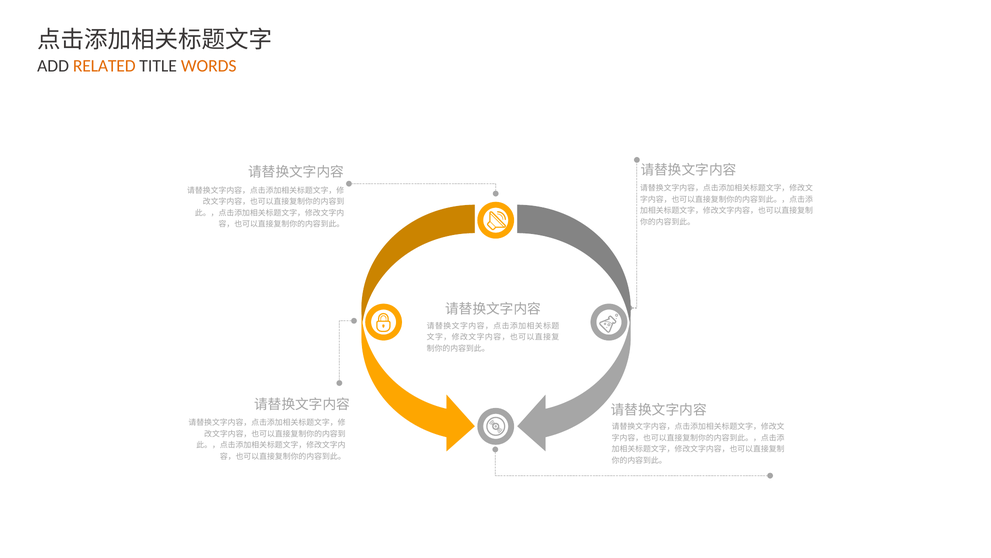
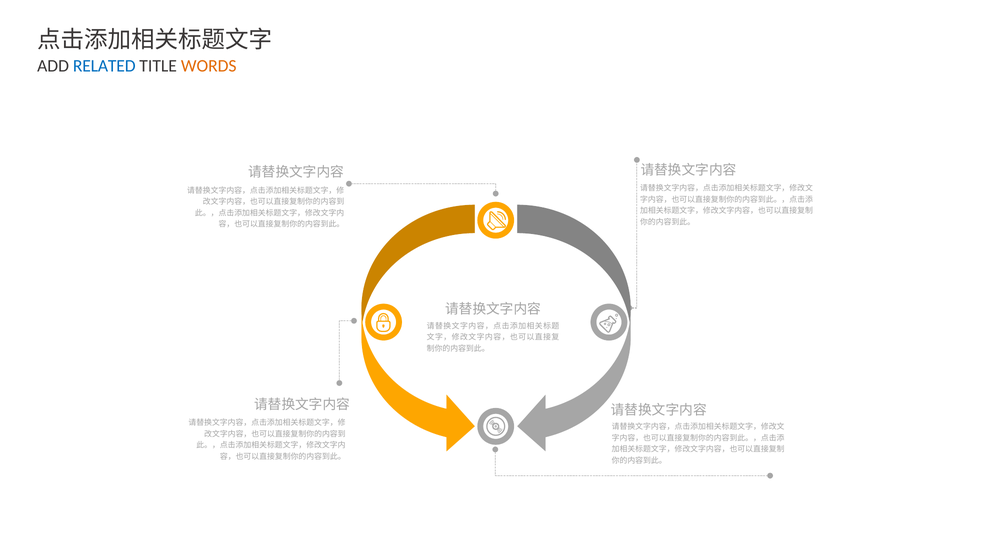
RELATED colour: orange -> blue
